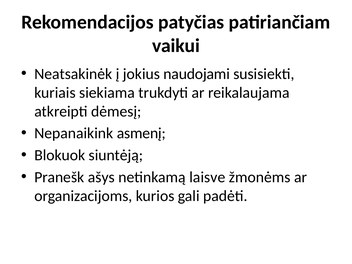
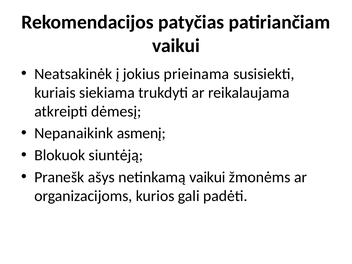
naudojami: naudojami -> prieinama
netinkamą laisve: laisve -> vaikui
